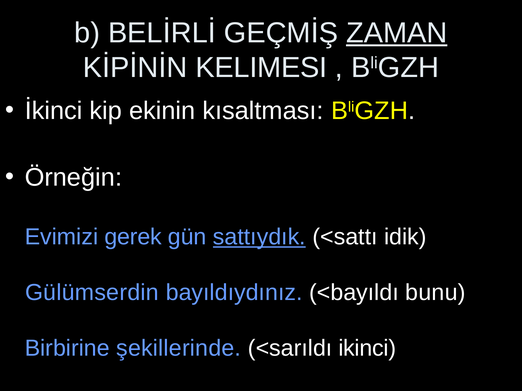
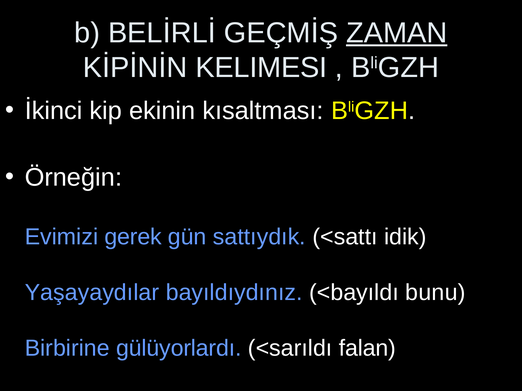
sattıydık underline: present -> none
Gülümserdin: Gülümserdin -> Yaşayaydılar
şekillerinde: şekillerinde -> gülüyorlardı
ikinci: ikinci -> falan
